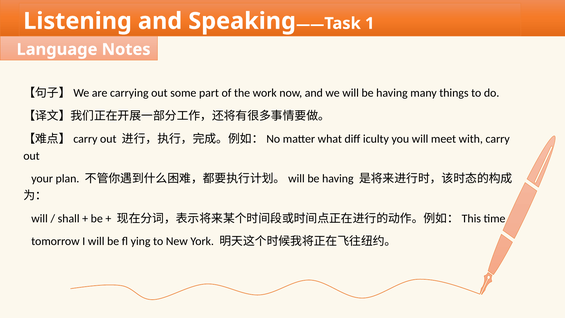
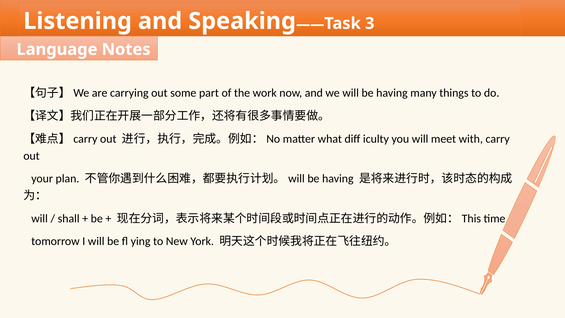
1: 1 -> 3
